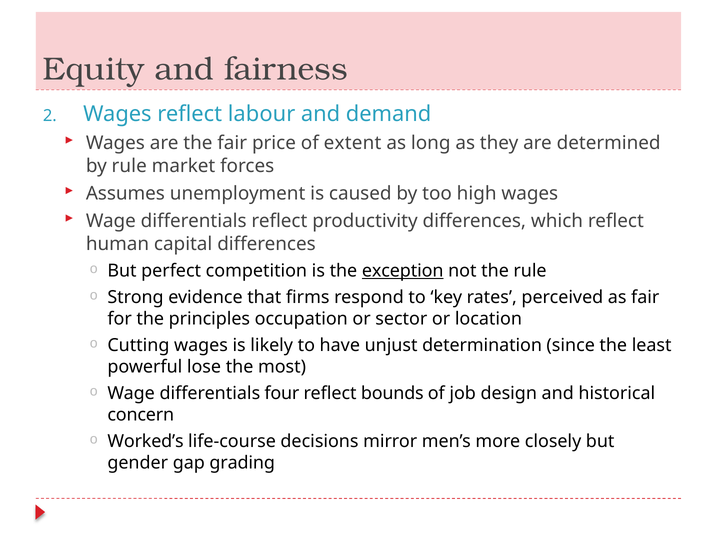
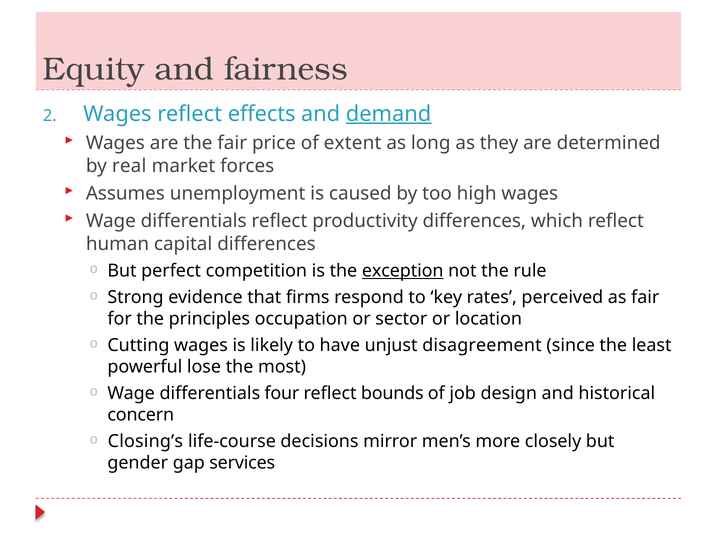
labour: labour -> effects
demand underline: none -> present
by rule: rule -> real
determination: determination -> disagreement
Worked’s: Worked’s -> Closing’s
grading: grading -> services
